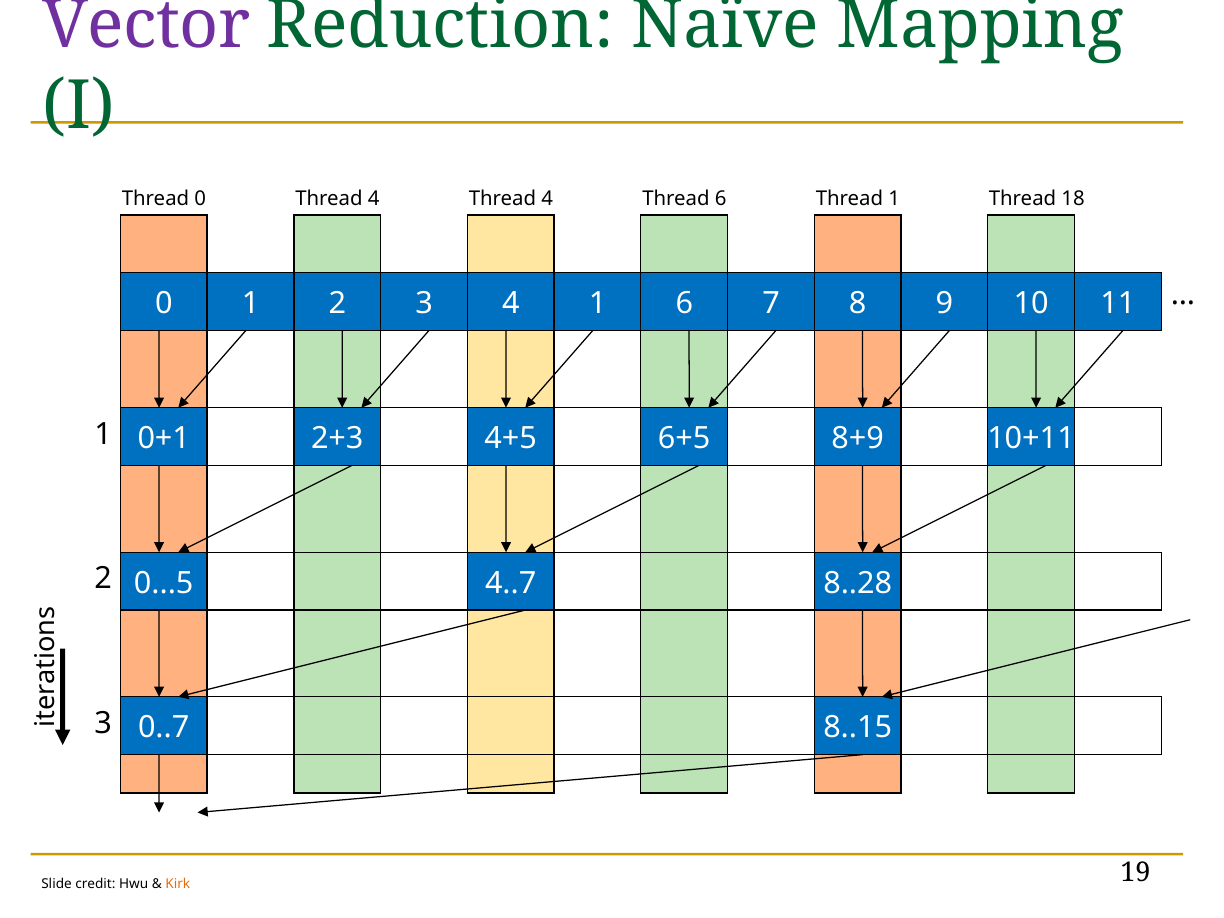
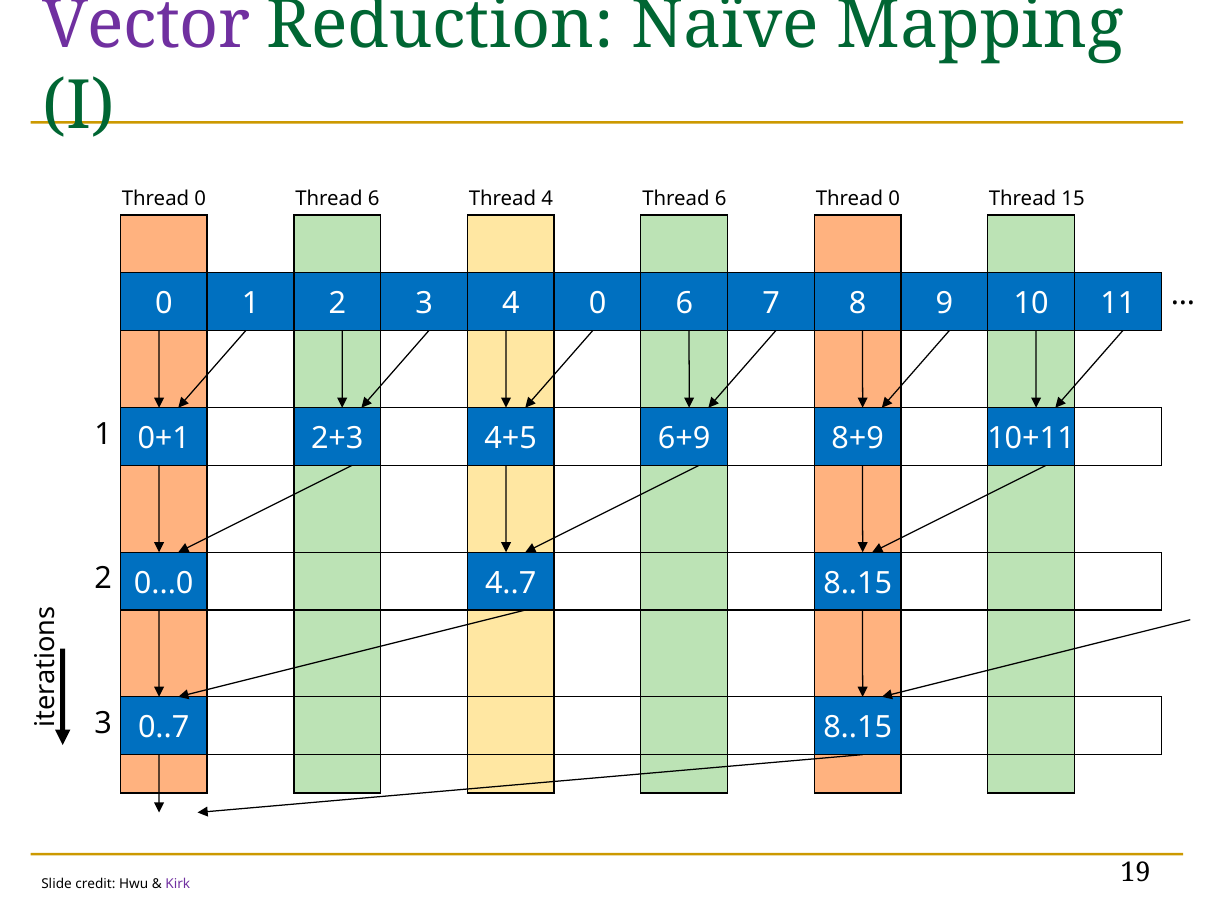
4 at (374, 199): 4 -> 6
0 Thread 1: 1 -> 0
18: 18 -> 15
4 1: 1 -> 0
6+5: 6+5 -> 6+9
0...5: 0...5 -> 0...0
4..7 8..28: 8..28 -> 8..15
Kirk colour: orange -> purple
